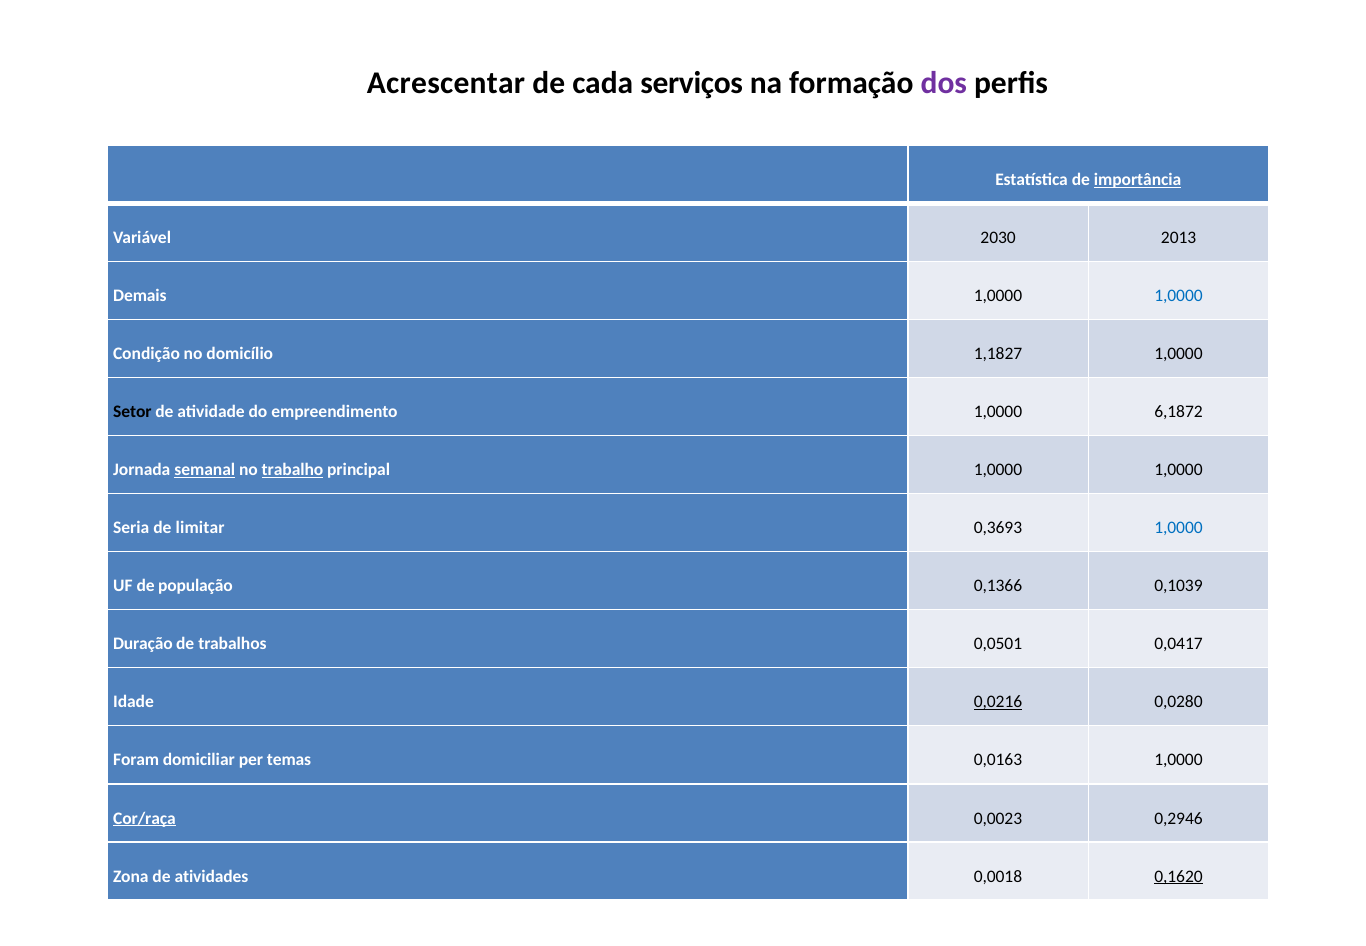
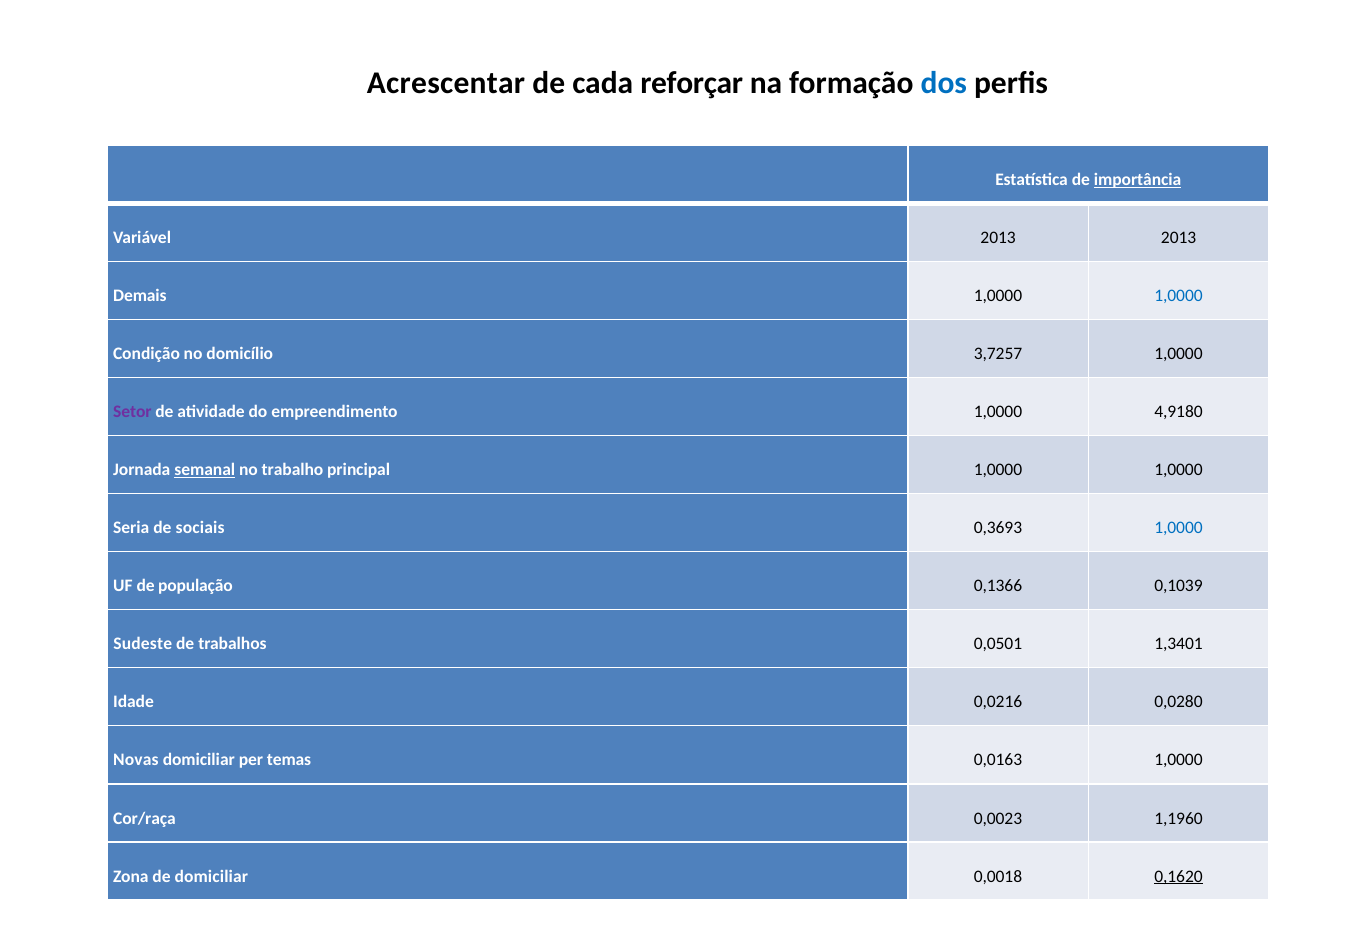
serviços: serviços -> reforçar
dos colour: purple -> blue
Variável 2030: 2030 -> 2013
1,1827: 1,1827 -> 3,7257
Setor colour: black -> purple
6,1872: 6,1872 -> 4,9180
trabalho underline: present -> none
limitar: limitar -> sociais
Duração: Duração -> Sudeste
0,0417: 0,0417 -> 1,3401
0,0216 underline: present -> none
Foram: Foram -> Novas
Cor/raça underline: present -> none
0,2946: 0,2946 -> 1,1960
de atividades: atividades -> domiciliar
